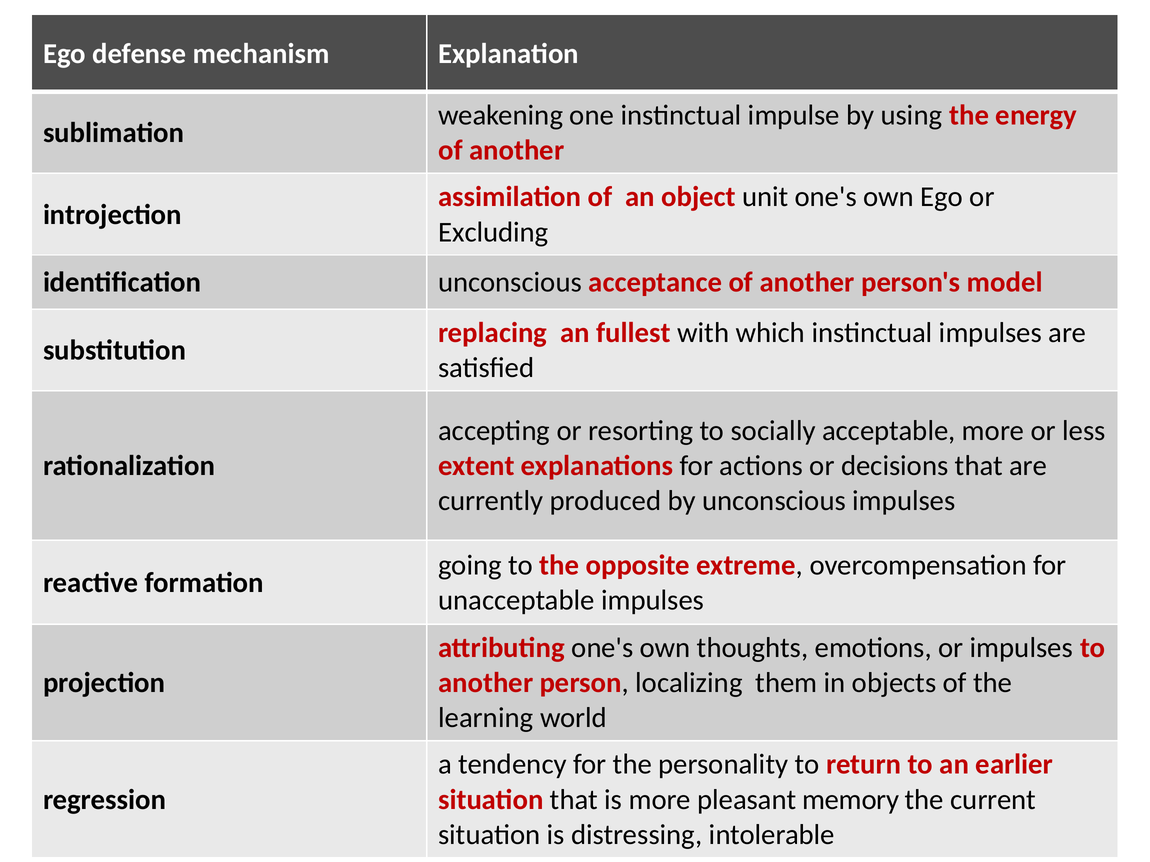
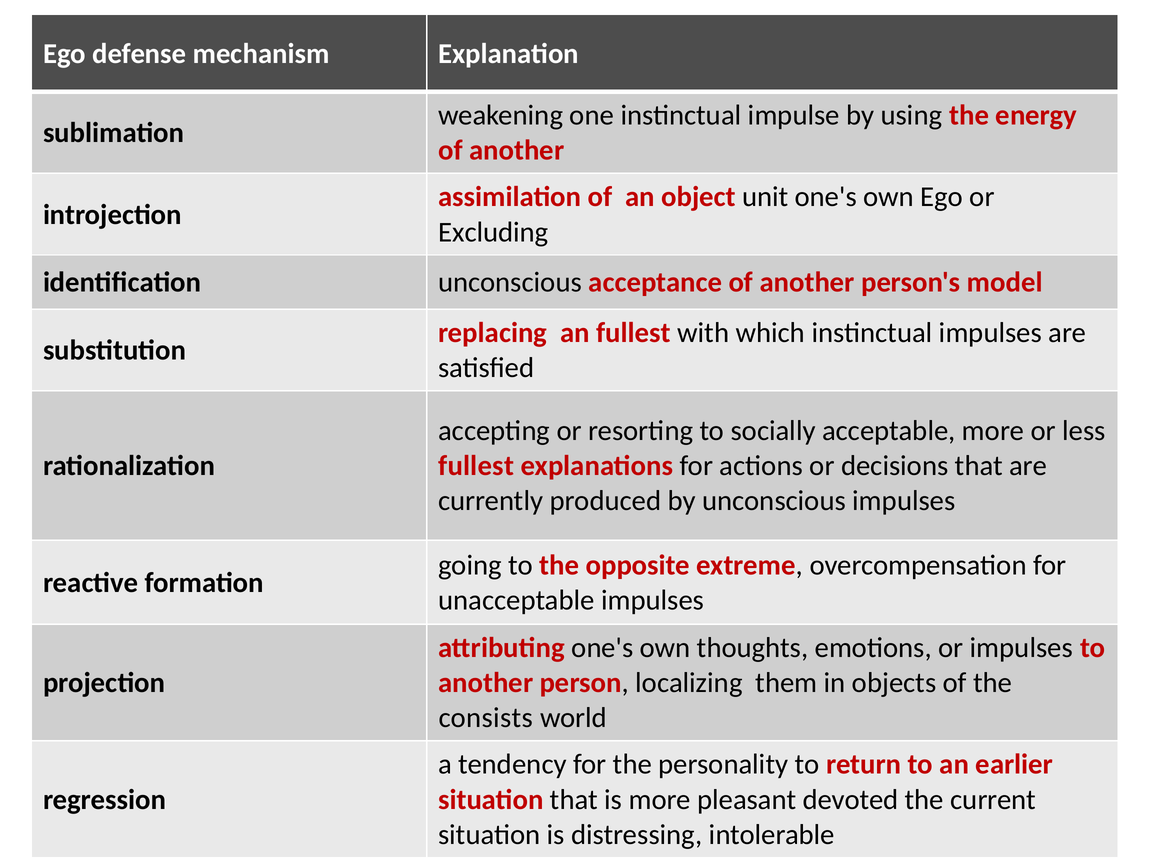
extent at (476, 466): extent -> fullest
learning: learning -> consists
memory: memory -> devoted
